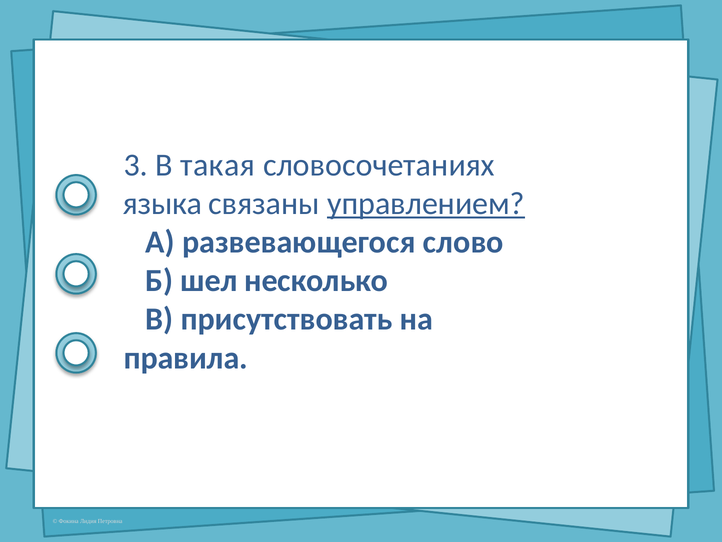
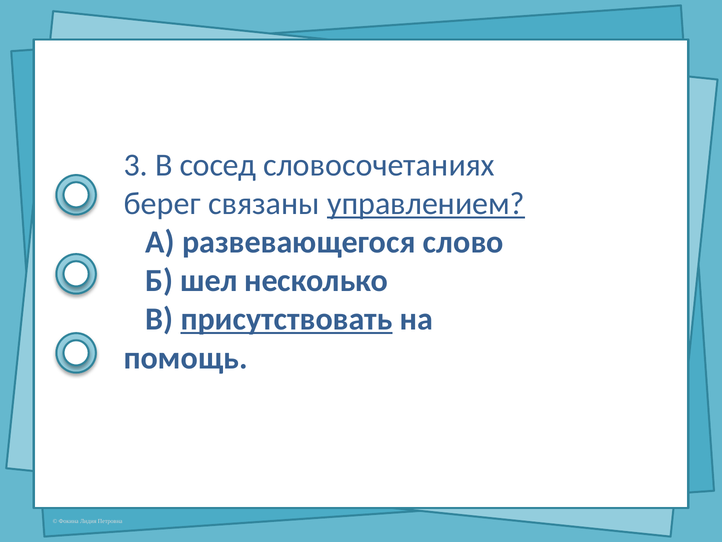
такая: такая -> сосед
языка: языка -> берег
присутствовать underline: none -> present
правила: правила -> помощь
